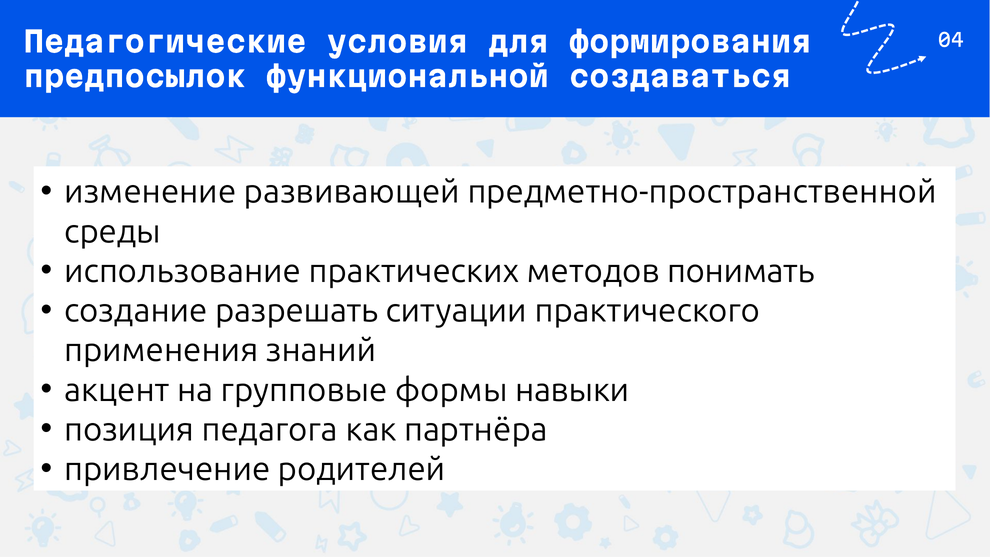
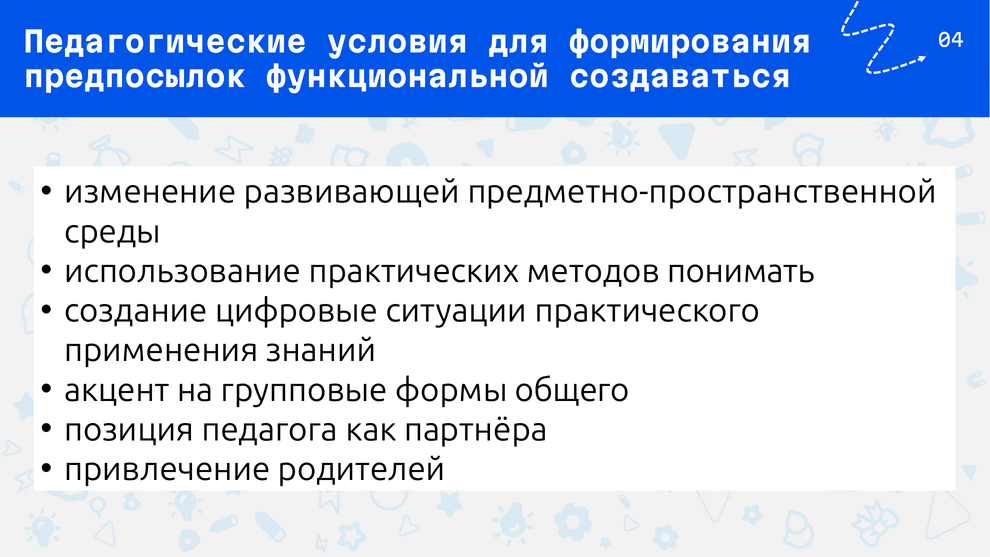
разрешать: разрешать -> цифровые
навыки: навыки -> общего
